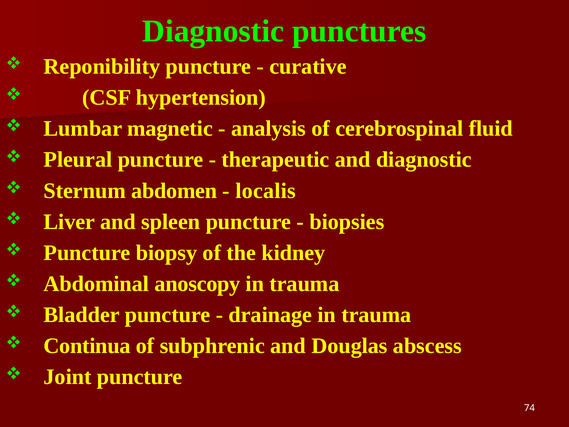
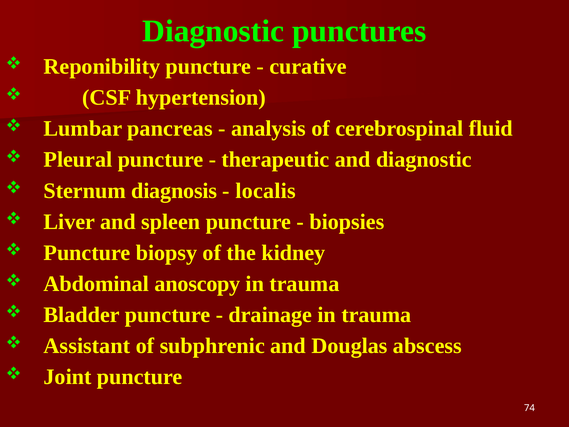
magnetic: magnetic -> pancreas
abdomen: abdomen -> diagnosis
Continua: Continua -> Assistant
